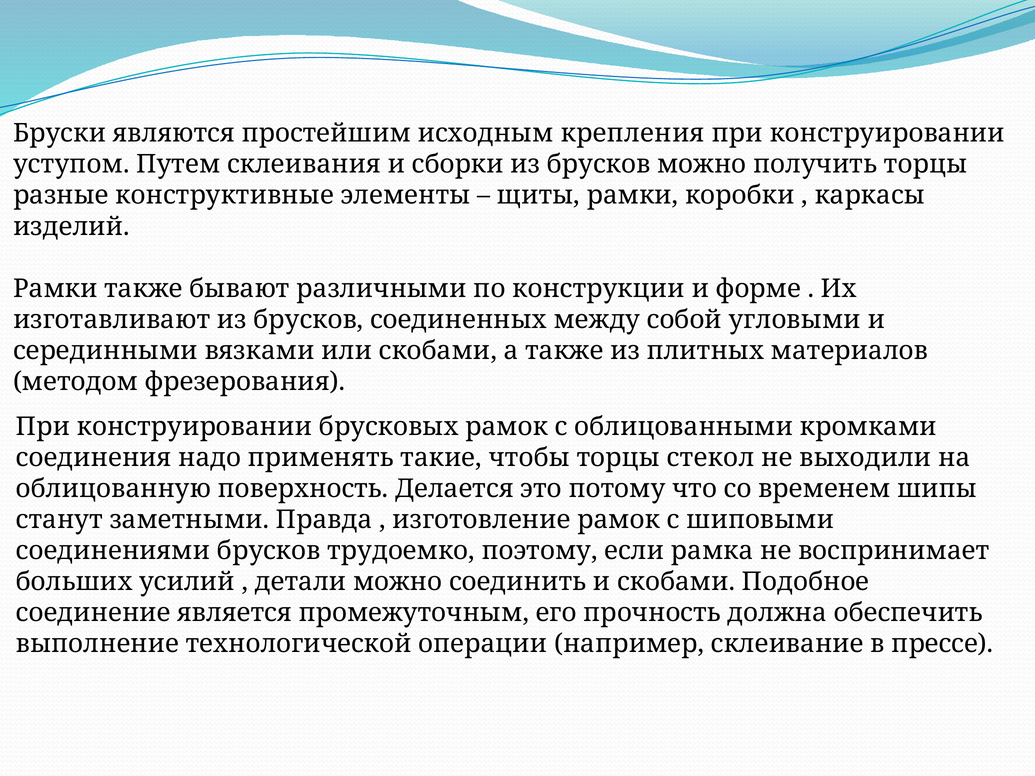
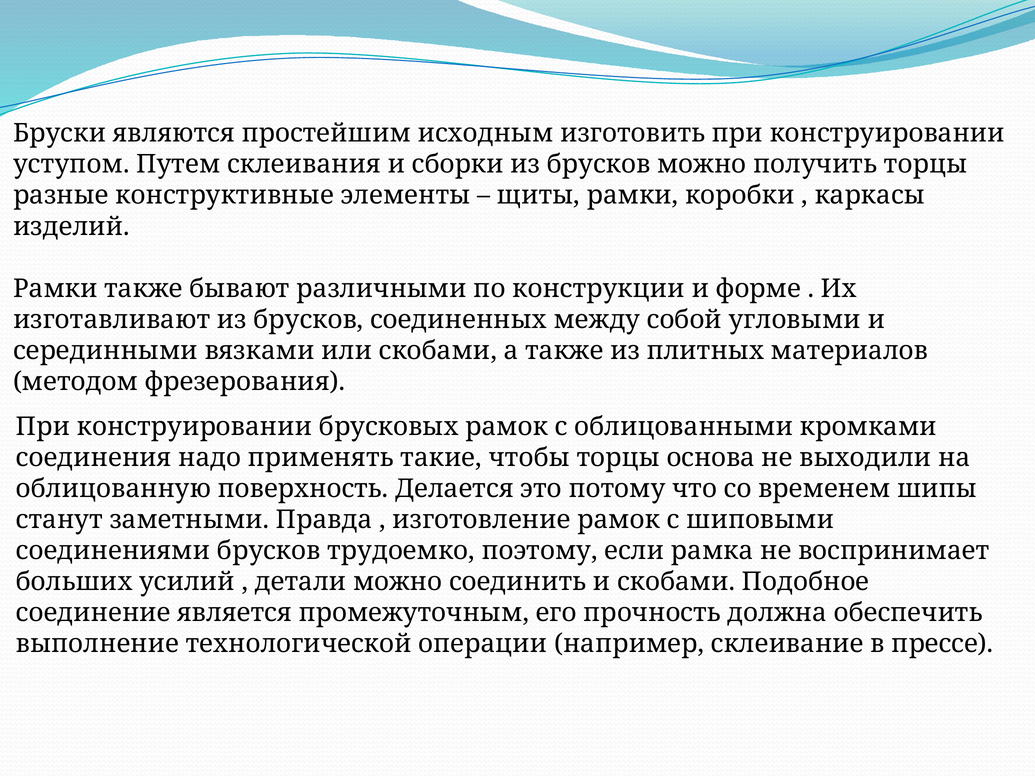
крепления: крепления -> изготовить
стекол: стекол -> основа
